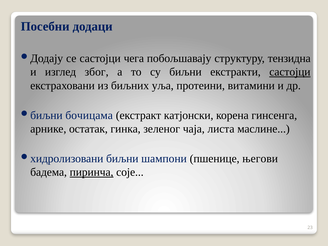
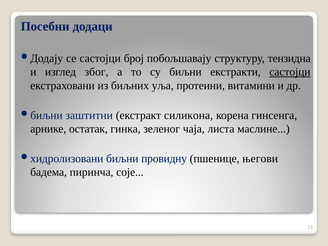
чега: чега -> број
бочицама: бочицама -> заштитни
катјонски: катјонски -> силикона
шампони: шампони -> провидну
пиринча underline: present -> none
